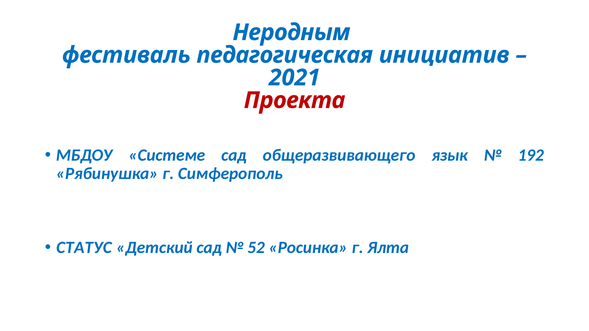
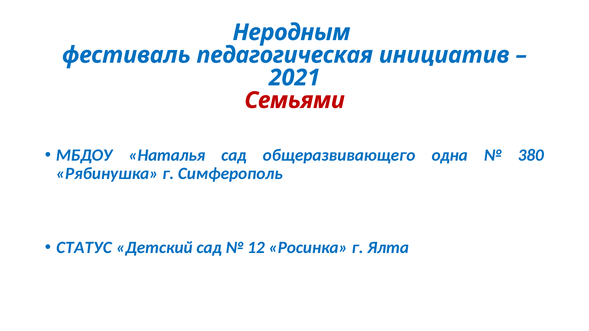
Проекта: Проекта -> Семьями
Системе: Системе -> Наталья
язык: язык -> одна
192: 192 -> 380
52: 52 -> 12
